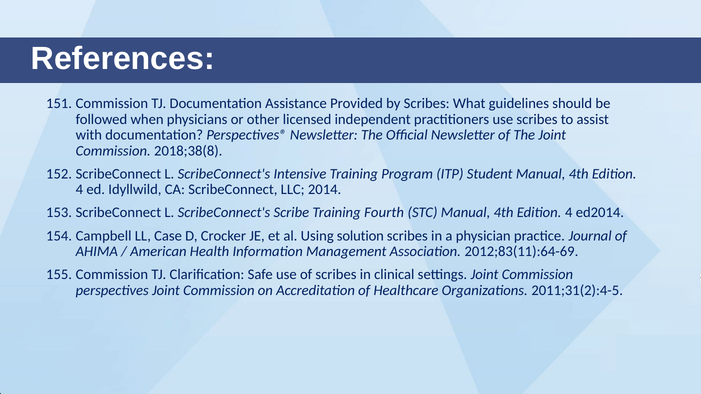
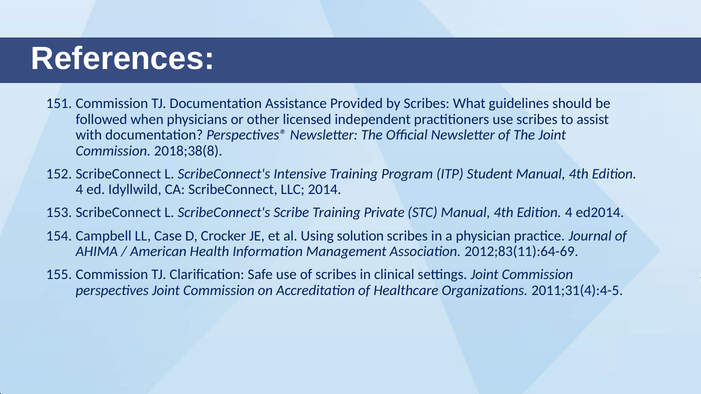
Fourth: Fourth -> Private
2011;31(2):4-5: 2011;31(2):4-5 -> 2011;31(4):4-5
